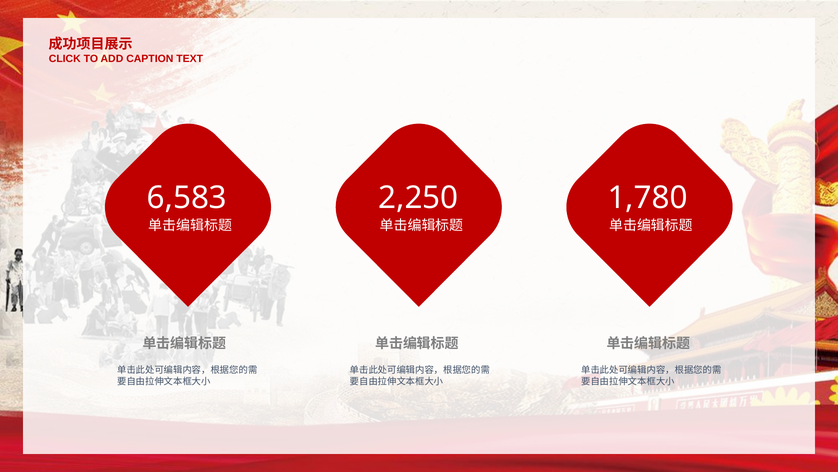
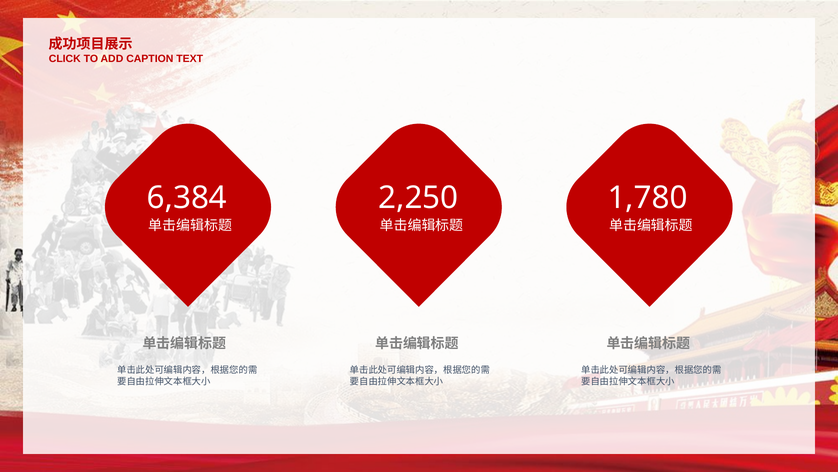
6,583: 6,583 -> 6,384
